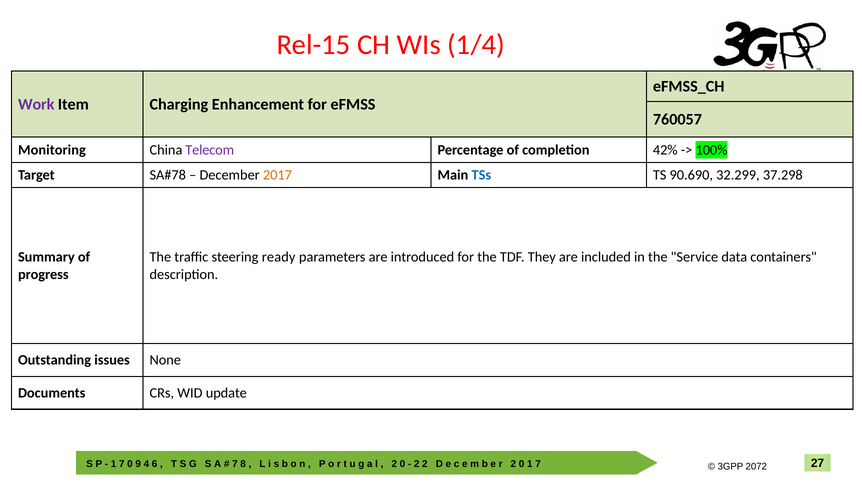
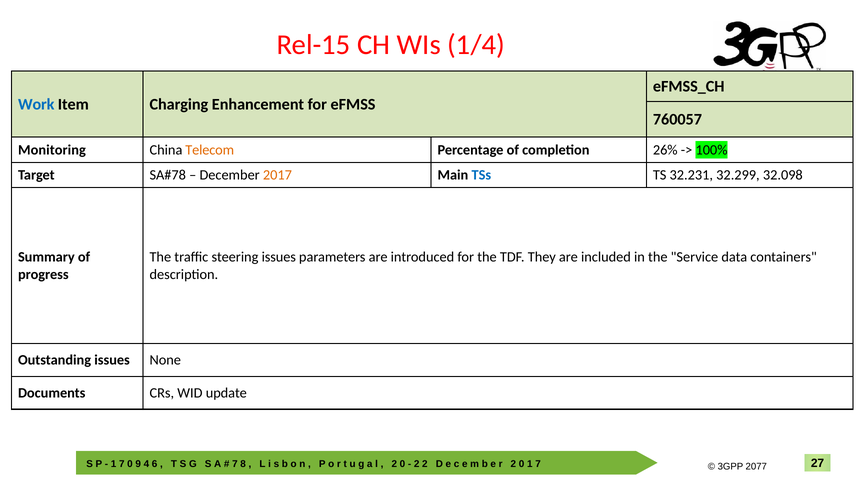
Work colour: purple -> blue
Telecom colour: purple -> orange
42%: 42% -> 26%
90.690: 90.690 -> 32.231
37.298: 37.298 -> 32.098
steering ready: ready -> issues
2072: 2072 -> 2077
